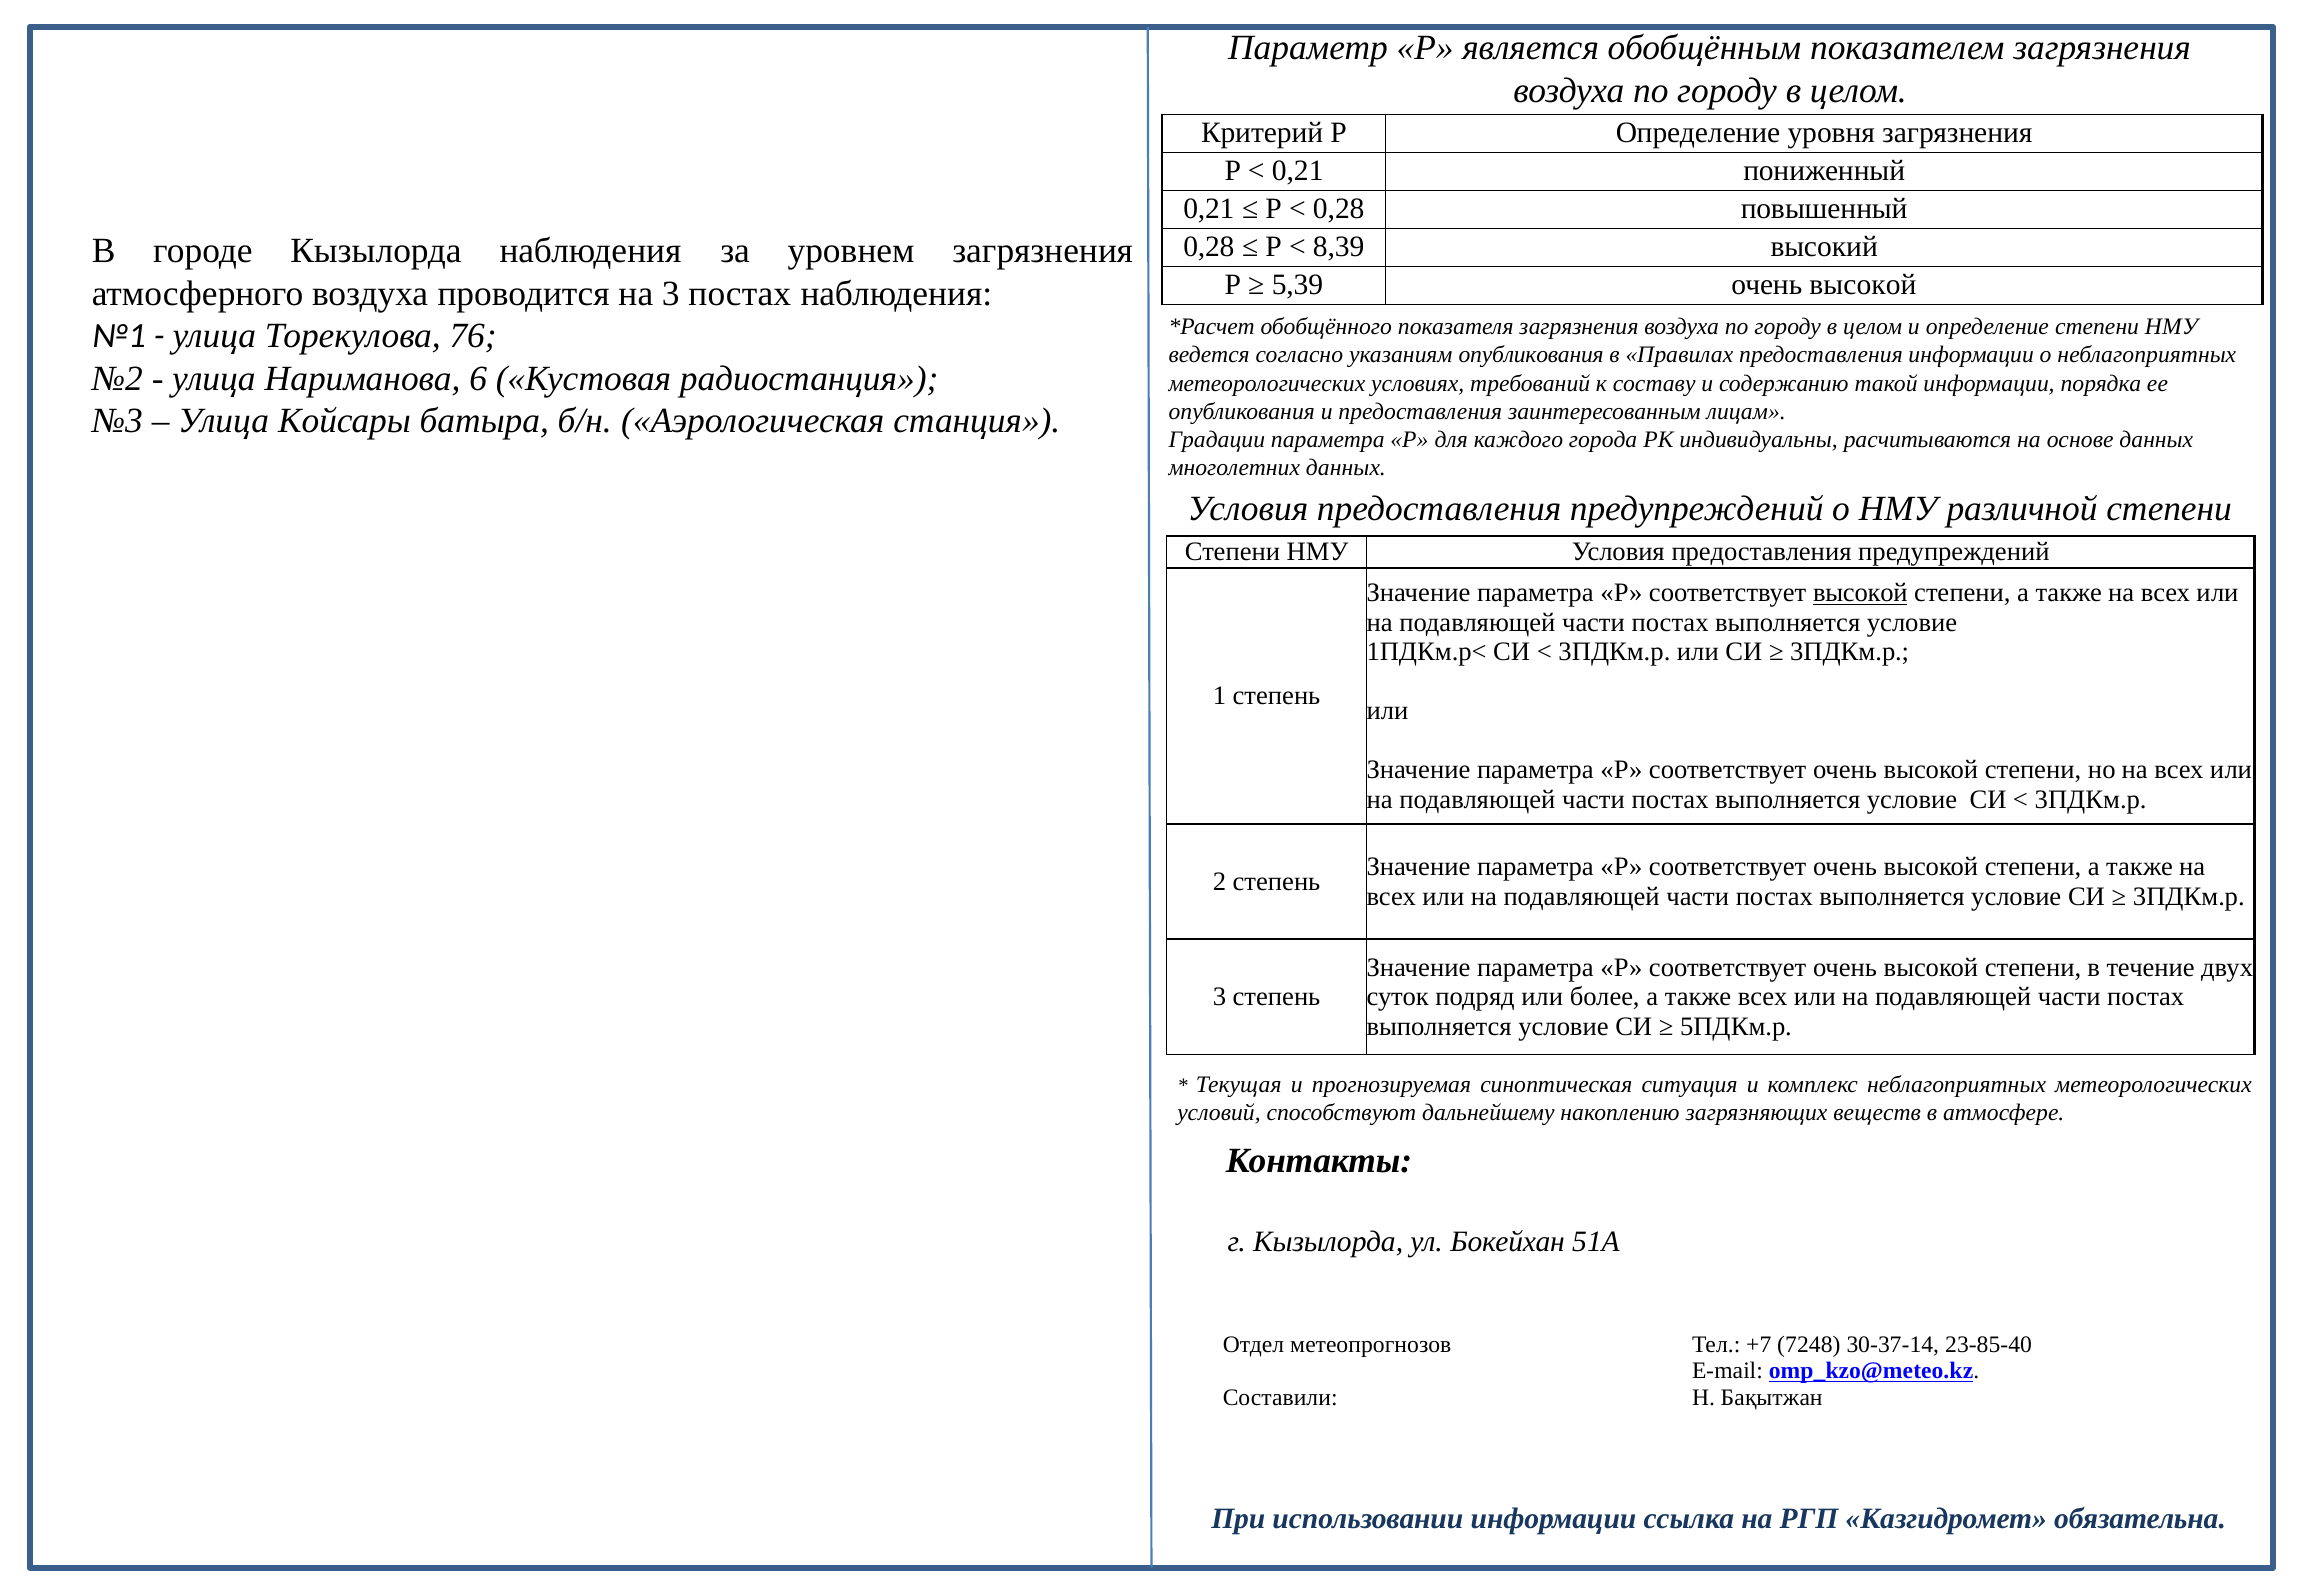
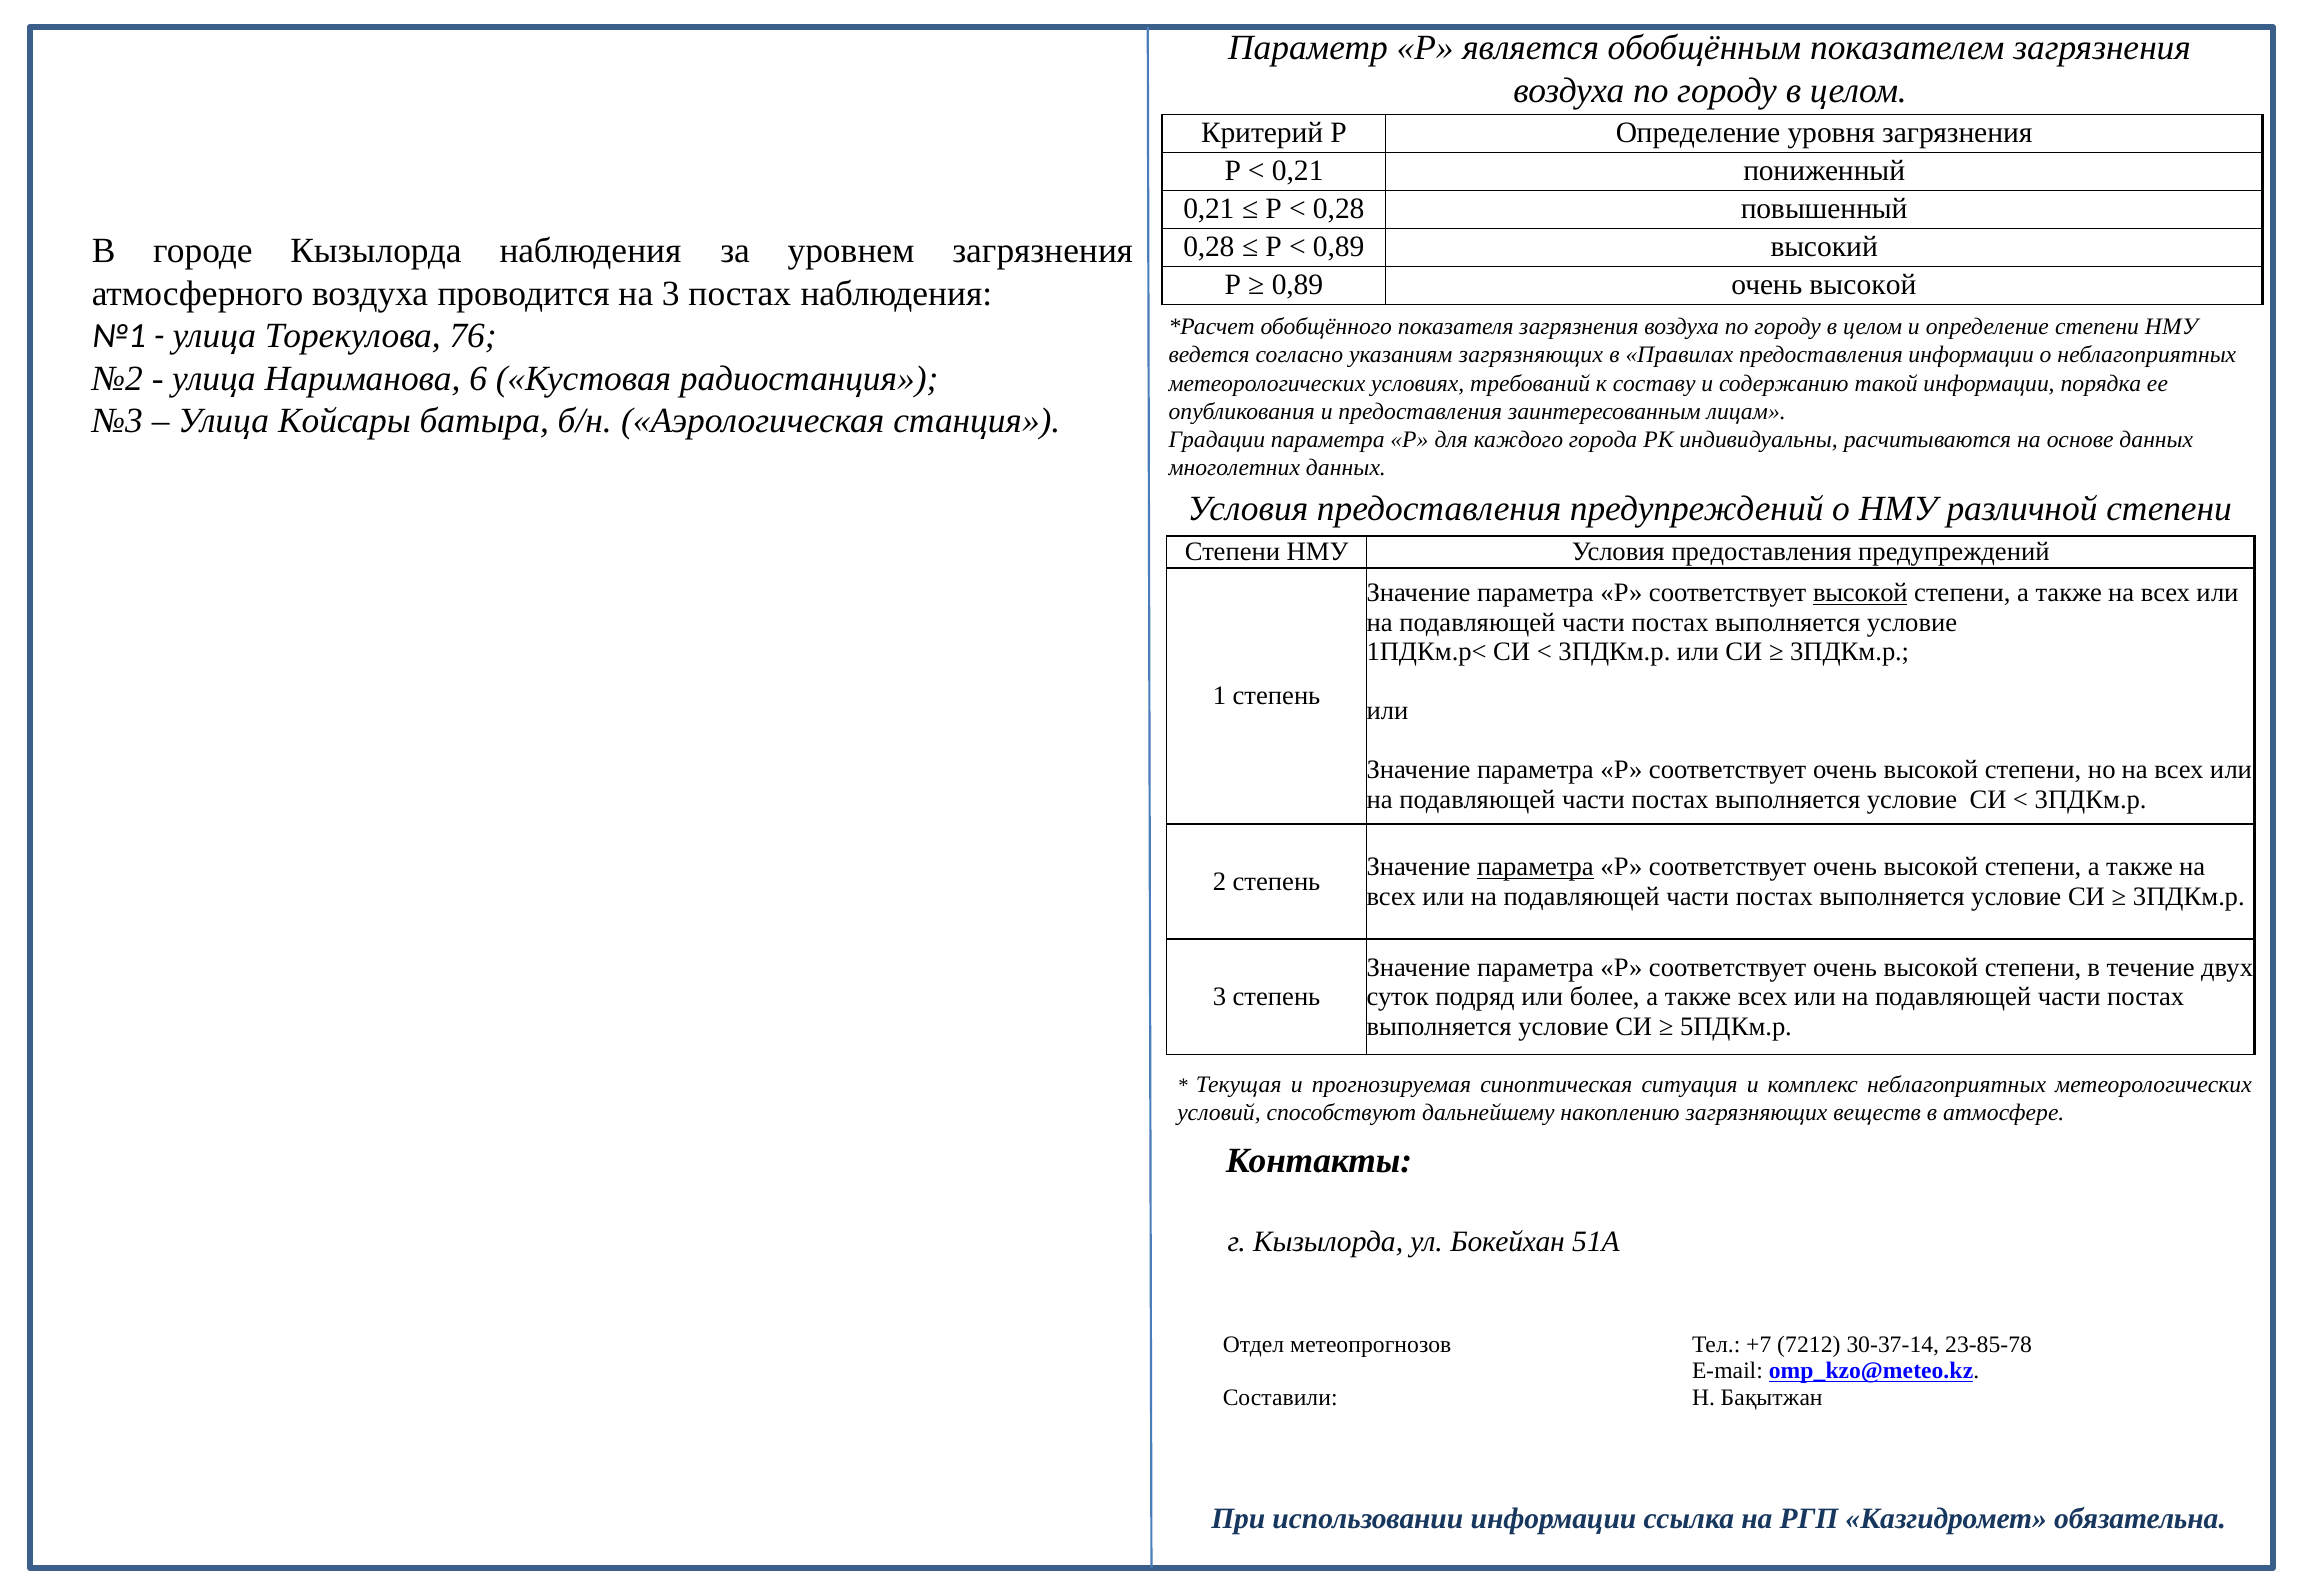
8,39 at (1339, 247): 8,39 -> 0,89
5,39 at (1297, 285): 5,39 -> 0,89
указаниям опубликования: опубликования -> загрязняющих
параметра at (1535, 867) underline: none -> present
7248: 7248 -> 7212
23-85-40: 23-85-40 -> 23-85-78
